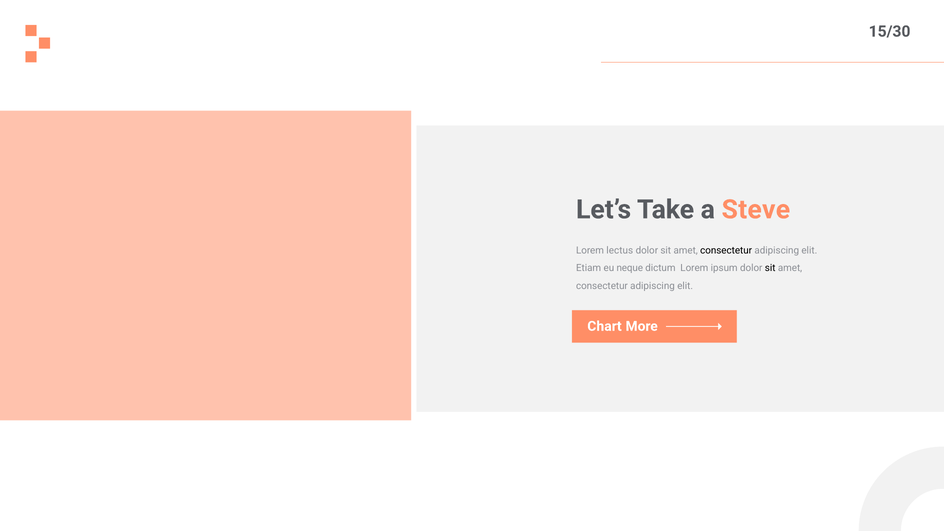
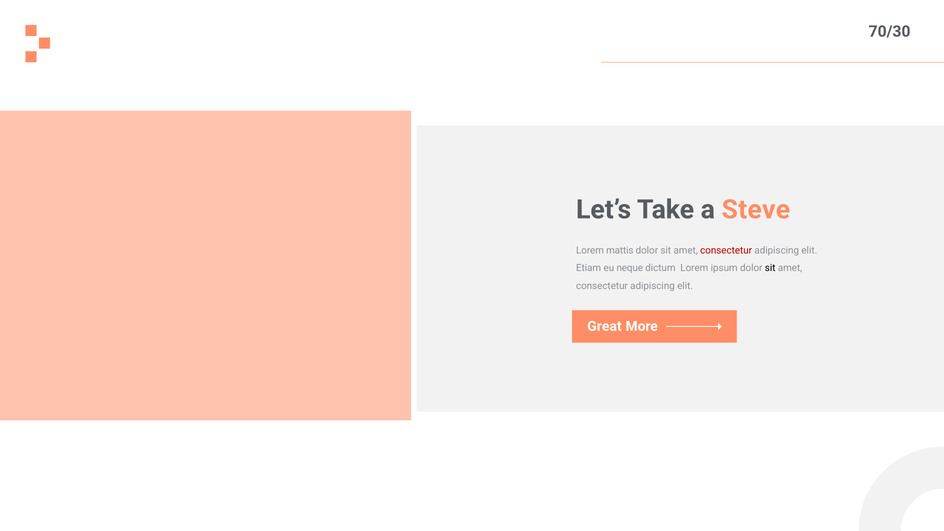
15/30: 15/30 -> 70/30
lectus: lectus -> mattis
consectetur at (726, 250) colour: black -> red
Chart: Chart -> Great
